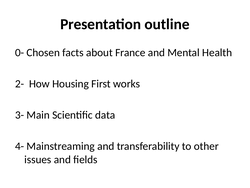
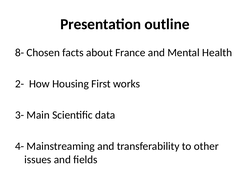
0-: 0- -> 8-
